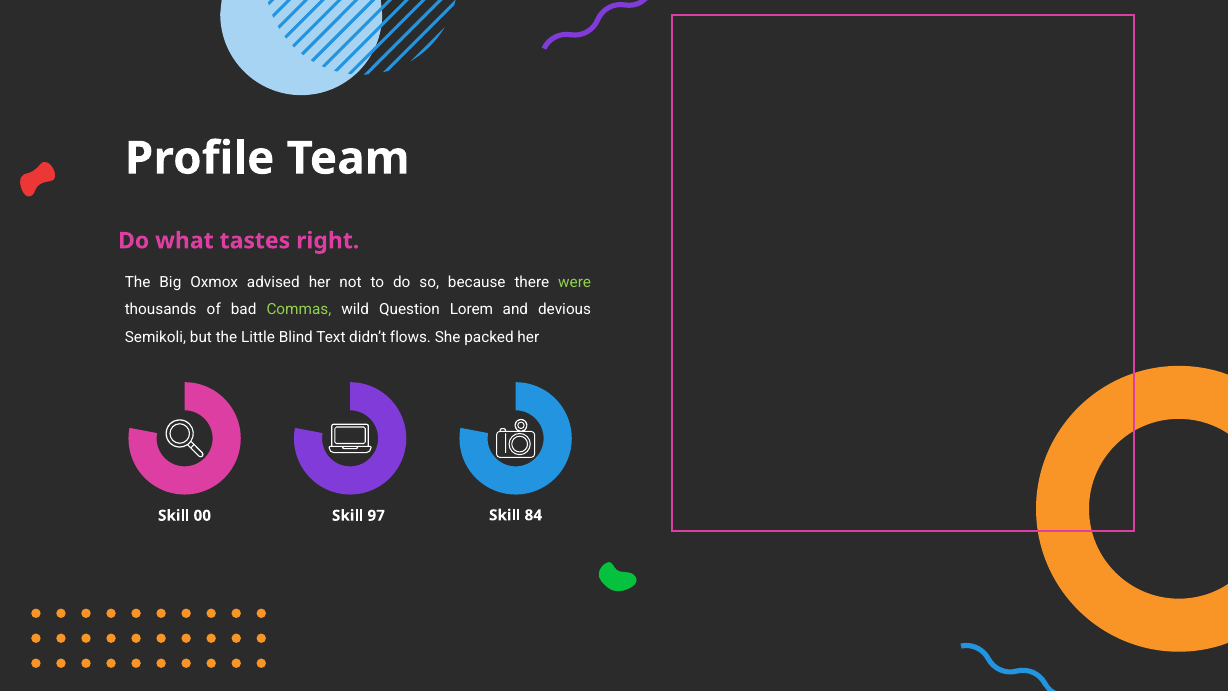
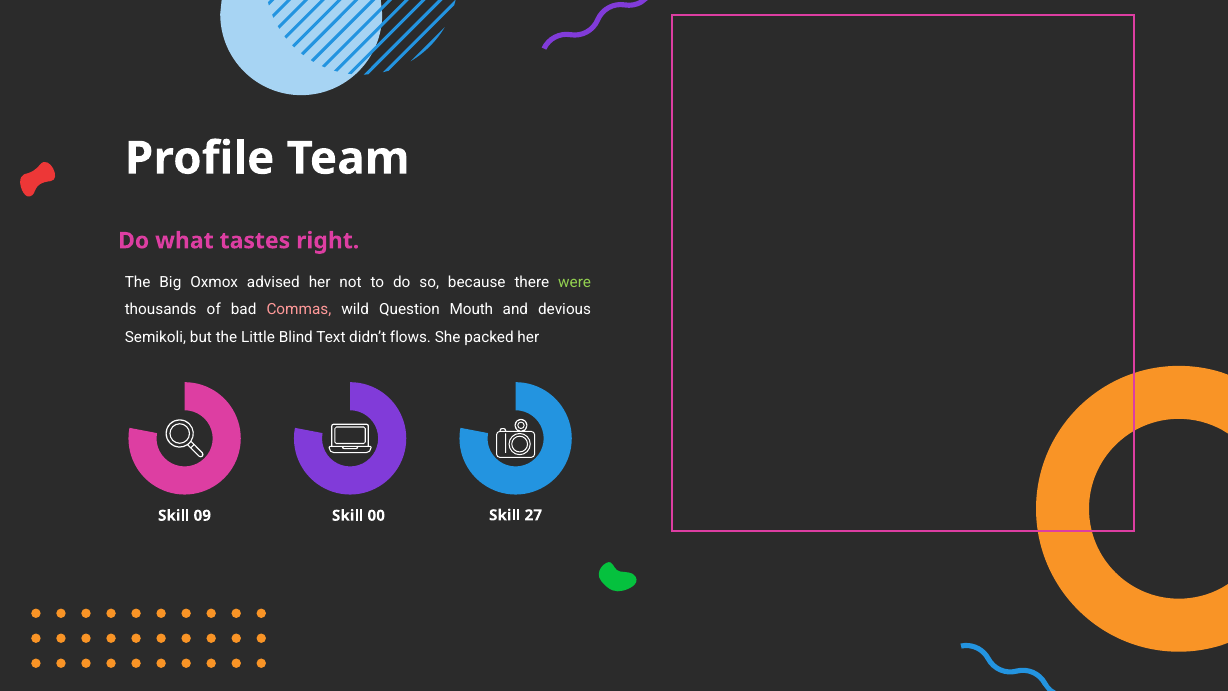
Commas colour: light green -> pink
Lorem: Lorem -> Mouth
00: 00 -> 09
97: 97 -> 00
84: 84 -> 27
